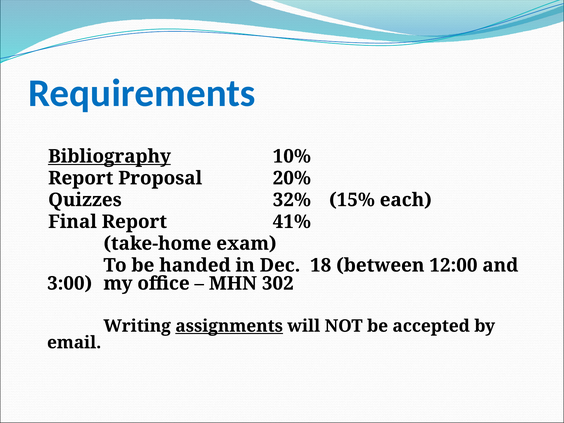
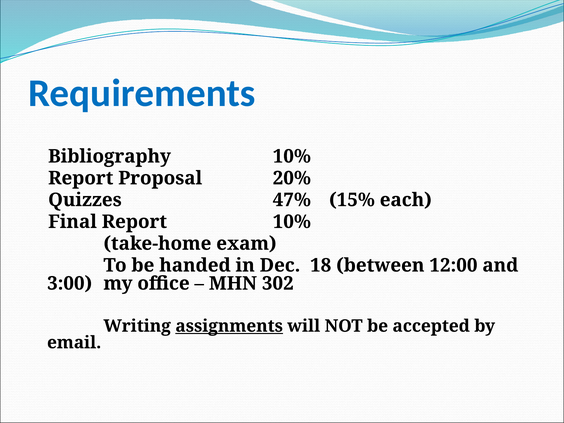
Bibliography underline: present -> none
32%: 32% -> 47%
Report 41%: 41% -> 10%
